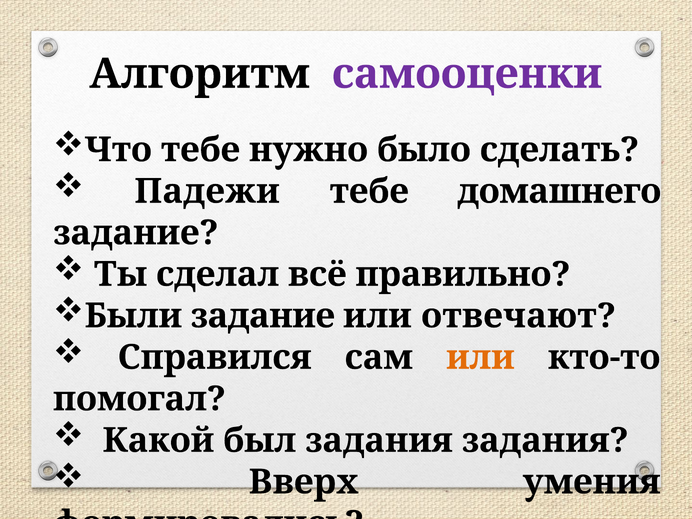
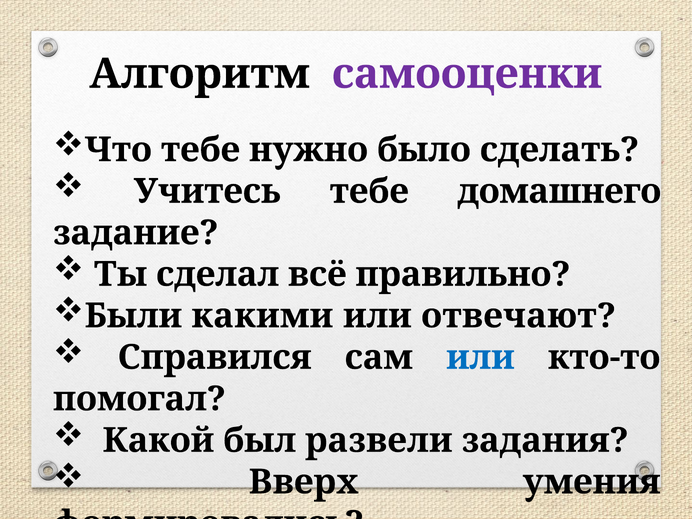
Падежи: Падежи -> Учитесь
Были задание: задание -> какими
или at (480, 357) colour: orange -> blue
был задания: задания -> развели
